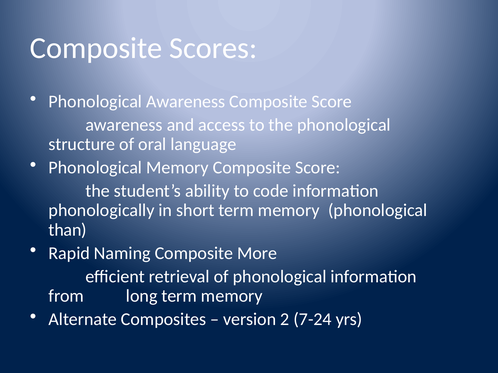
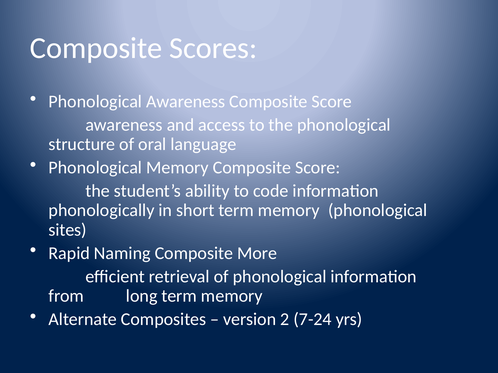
than: than -> sites
